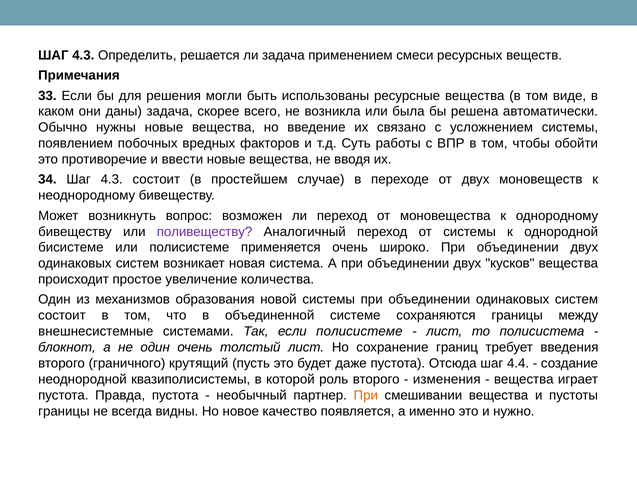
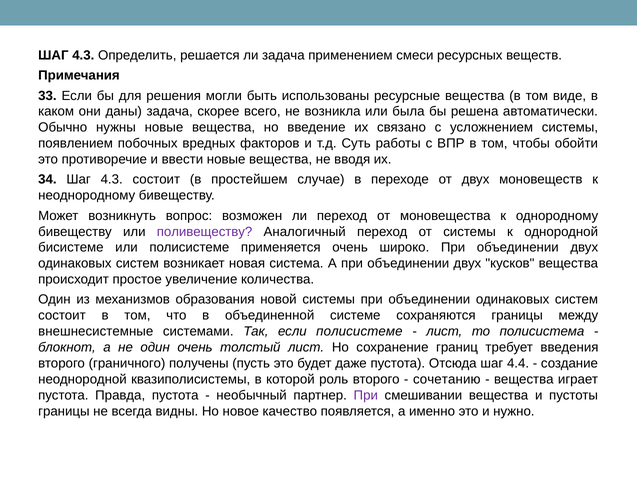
крутящий: крутящий -> получены
изменения: изменения -> сочетанию
При at (366, 395) colour: orange -> purple
